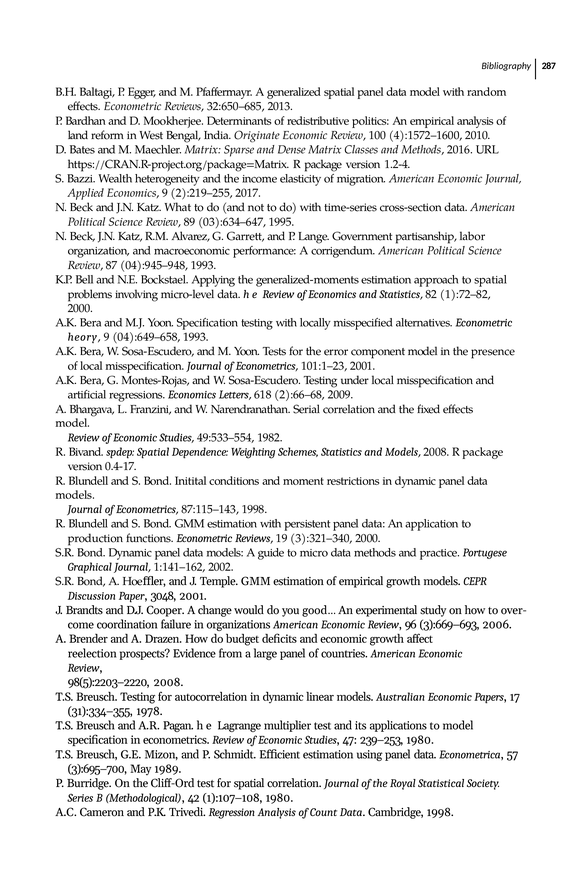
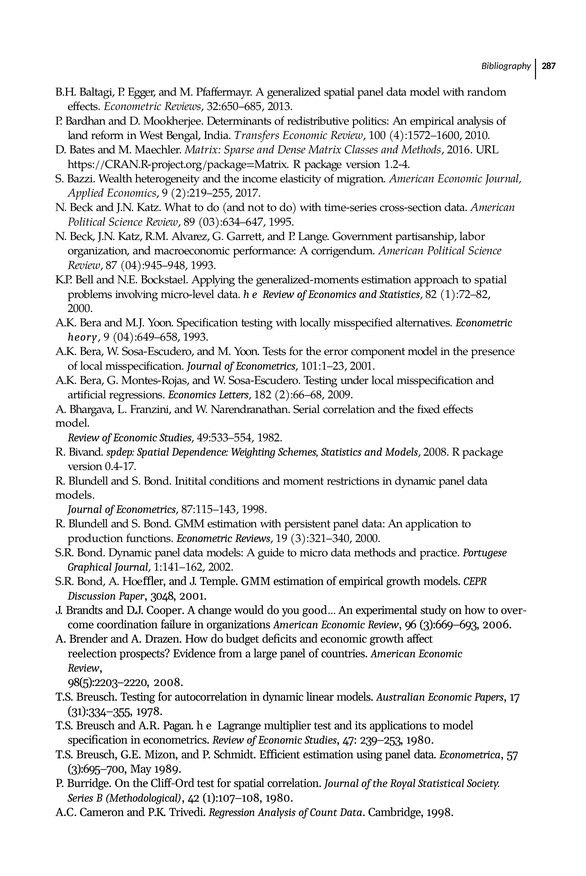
Originate: Originate -> Transfers
618: 618 -> 182
